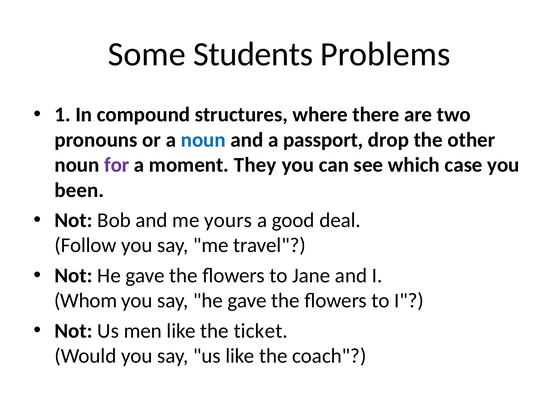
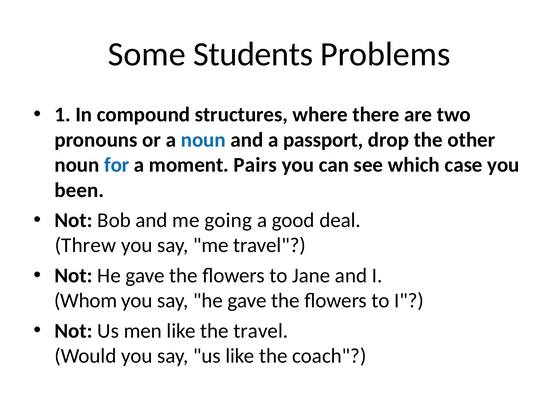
for colour: purple -> blue
They: They -> Pairs
yours: yours -> going
Follow: Follow -> Threw
the ticket: ticket -> travel
